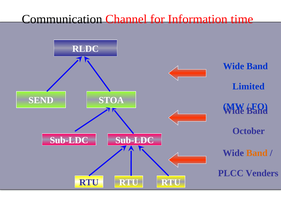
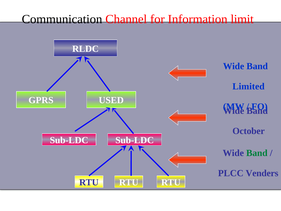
time: time -> limit
SEND: SEND -> GPRS
STOA: STOA -> USED
Band at (257, 153) colour: orange -> green
